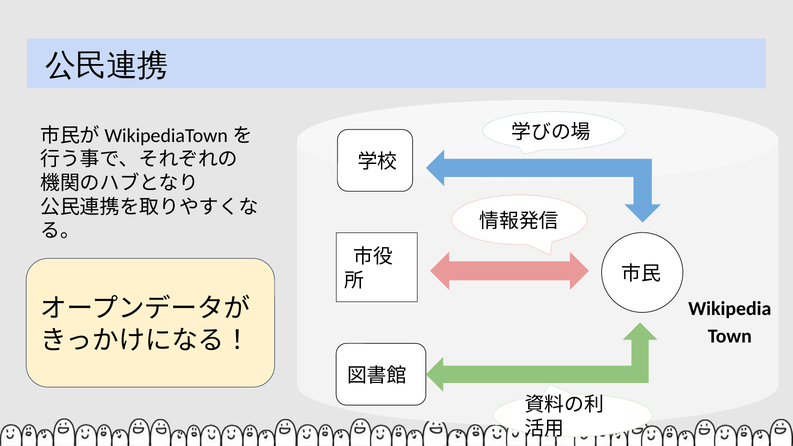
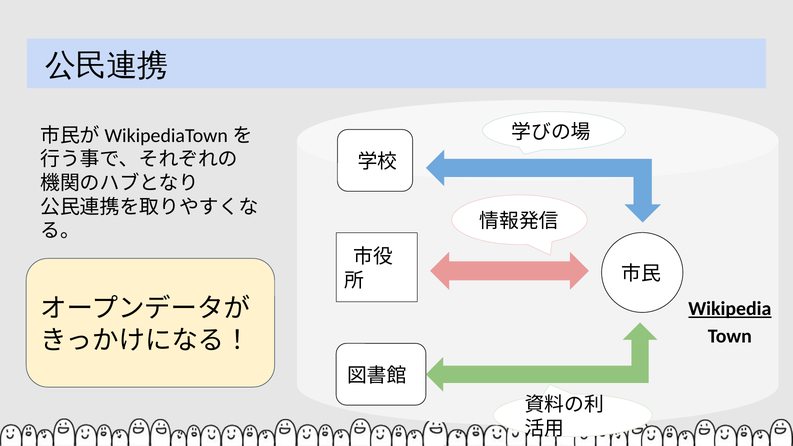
Wikipedia underline: none -> present
